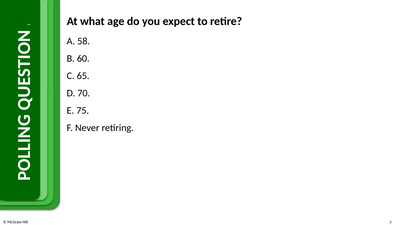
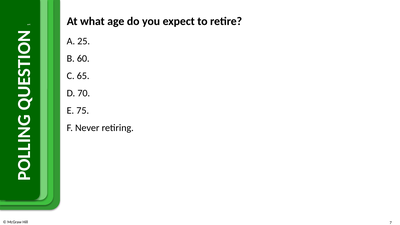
58: 58 -> 25
